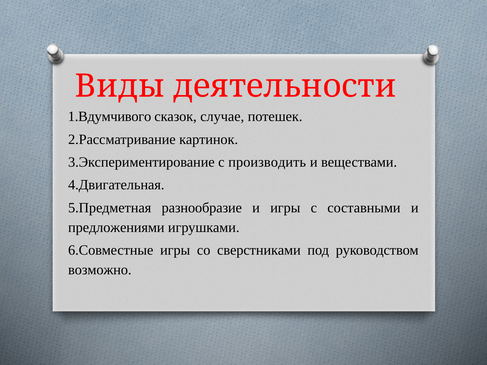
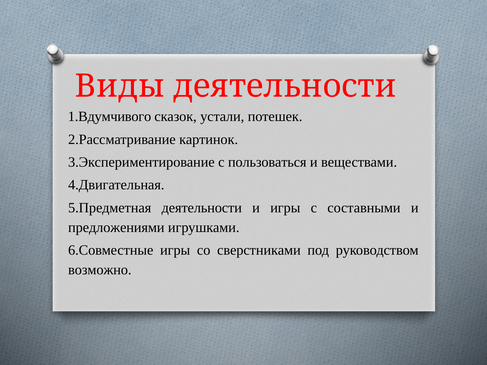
случае: случае -> устали
производить: производить -> пользоваться
5.Предметная разнообразие: разнообразие -> деятельности
